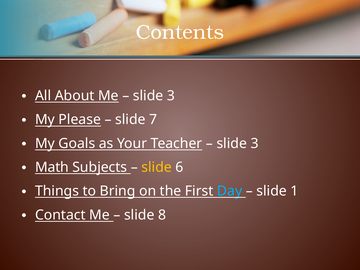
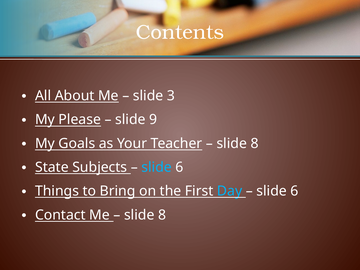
7: 7 -> 9
3 at (255, 143): 3 -> 8
Math: Math -> State
slide at (157, 167) colour: yellow -> light blue
1 at (294, 191): 1 -> 6
